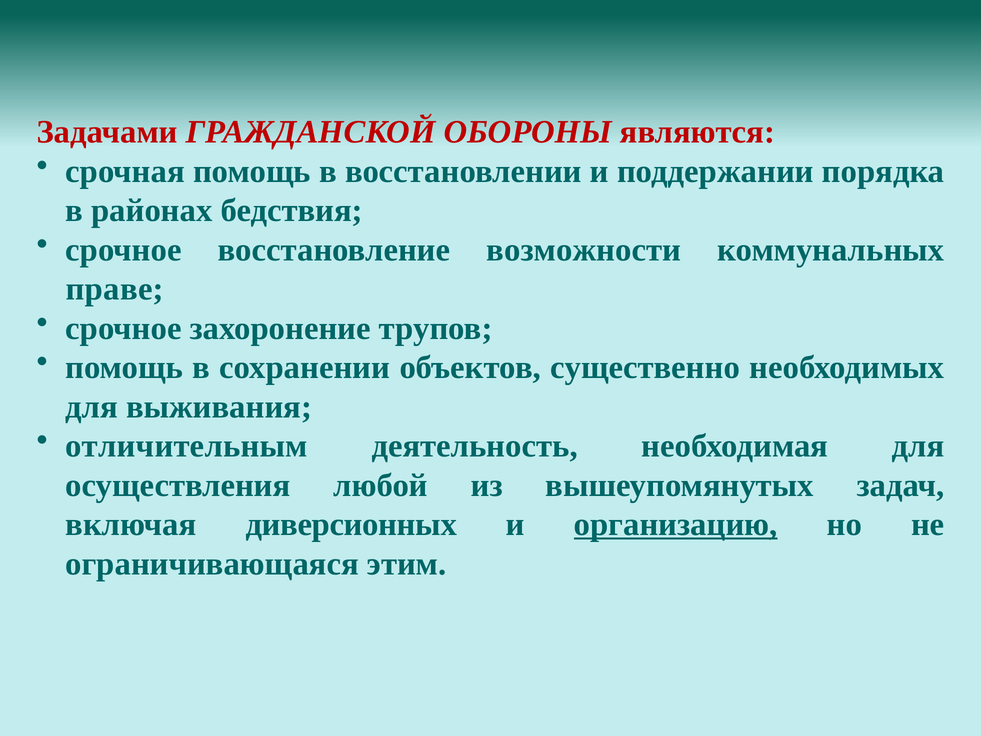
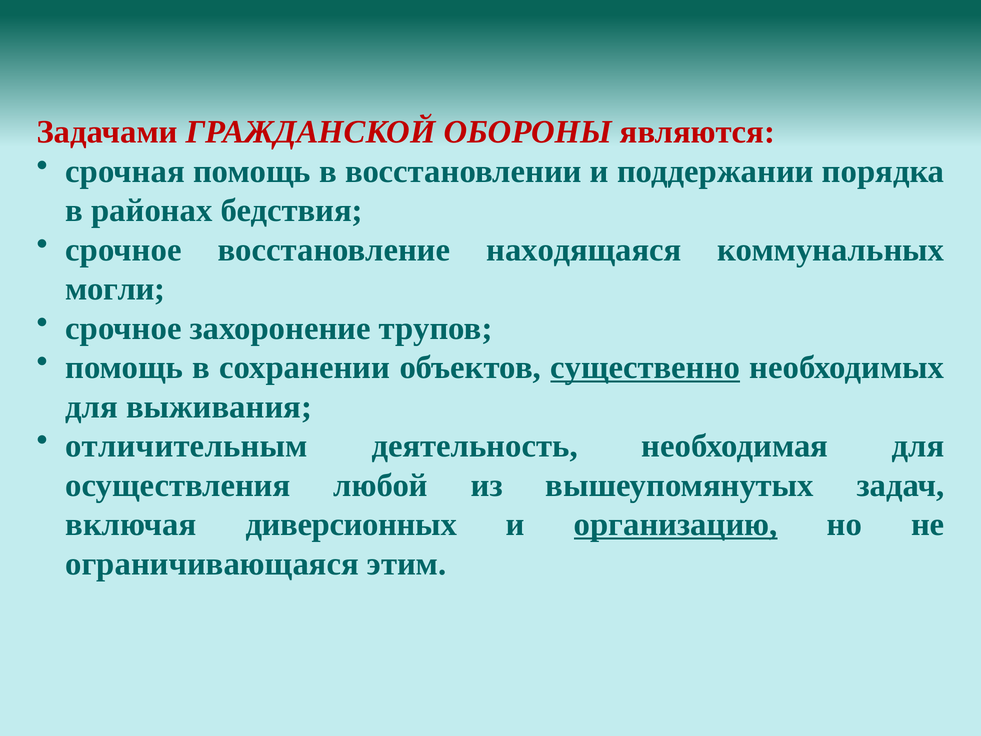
возможности: возможности -> находящаяся
праве: праве -> могли
существенно underline: none -> present
